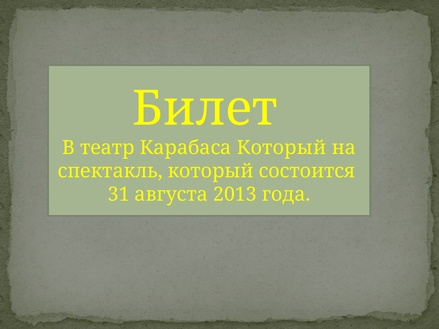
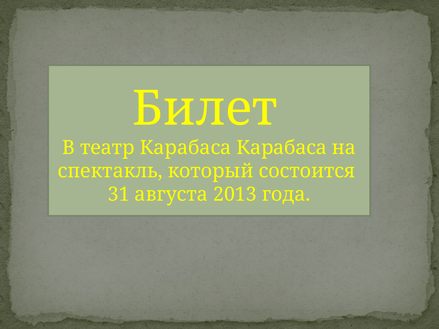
Карабаса Который: Который -> Карабаса
